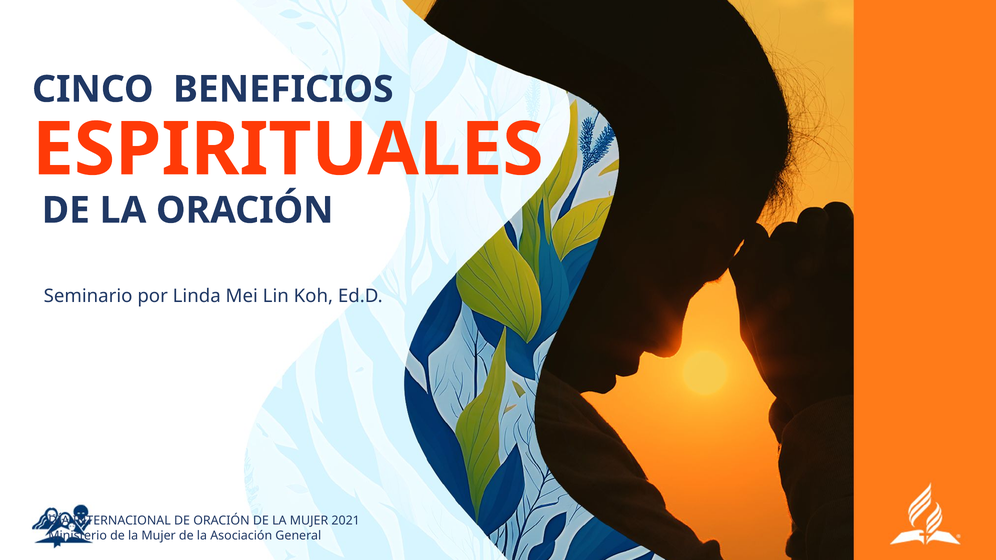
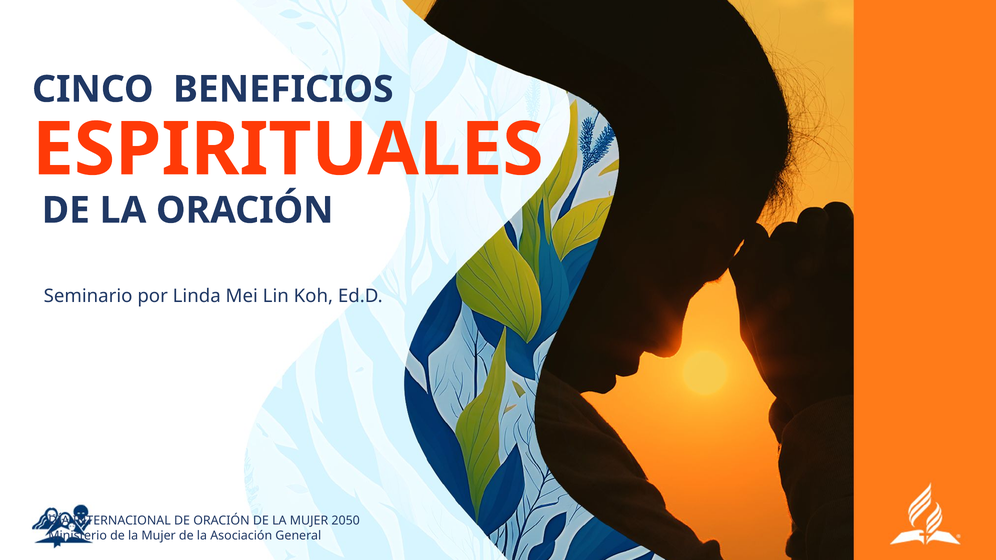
2021: 2021 -> 2050
